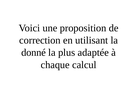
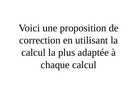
donné at (34, 53): donné -> calcul
